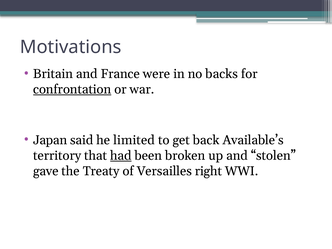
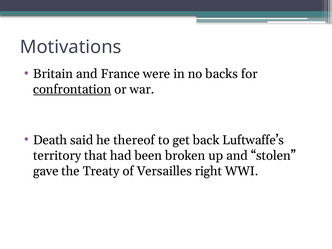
Japan: Japan -> Death
limited: limited -> thereof
Available’s: Available’s -> Luftwaffe’s
had underline: present -> none
